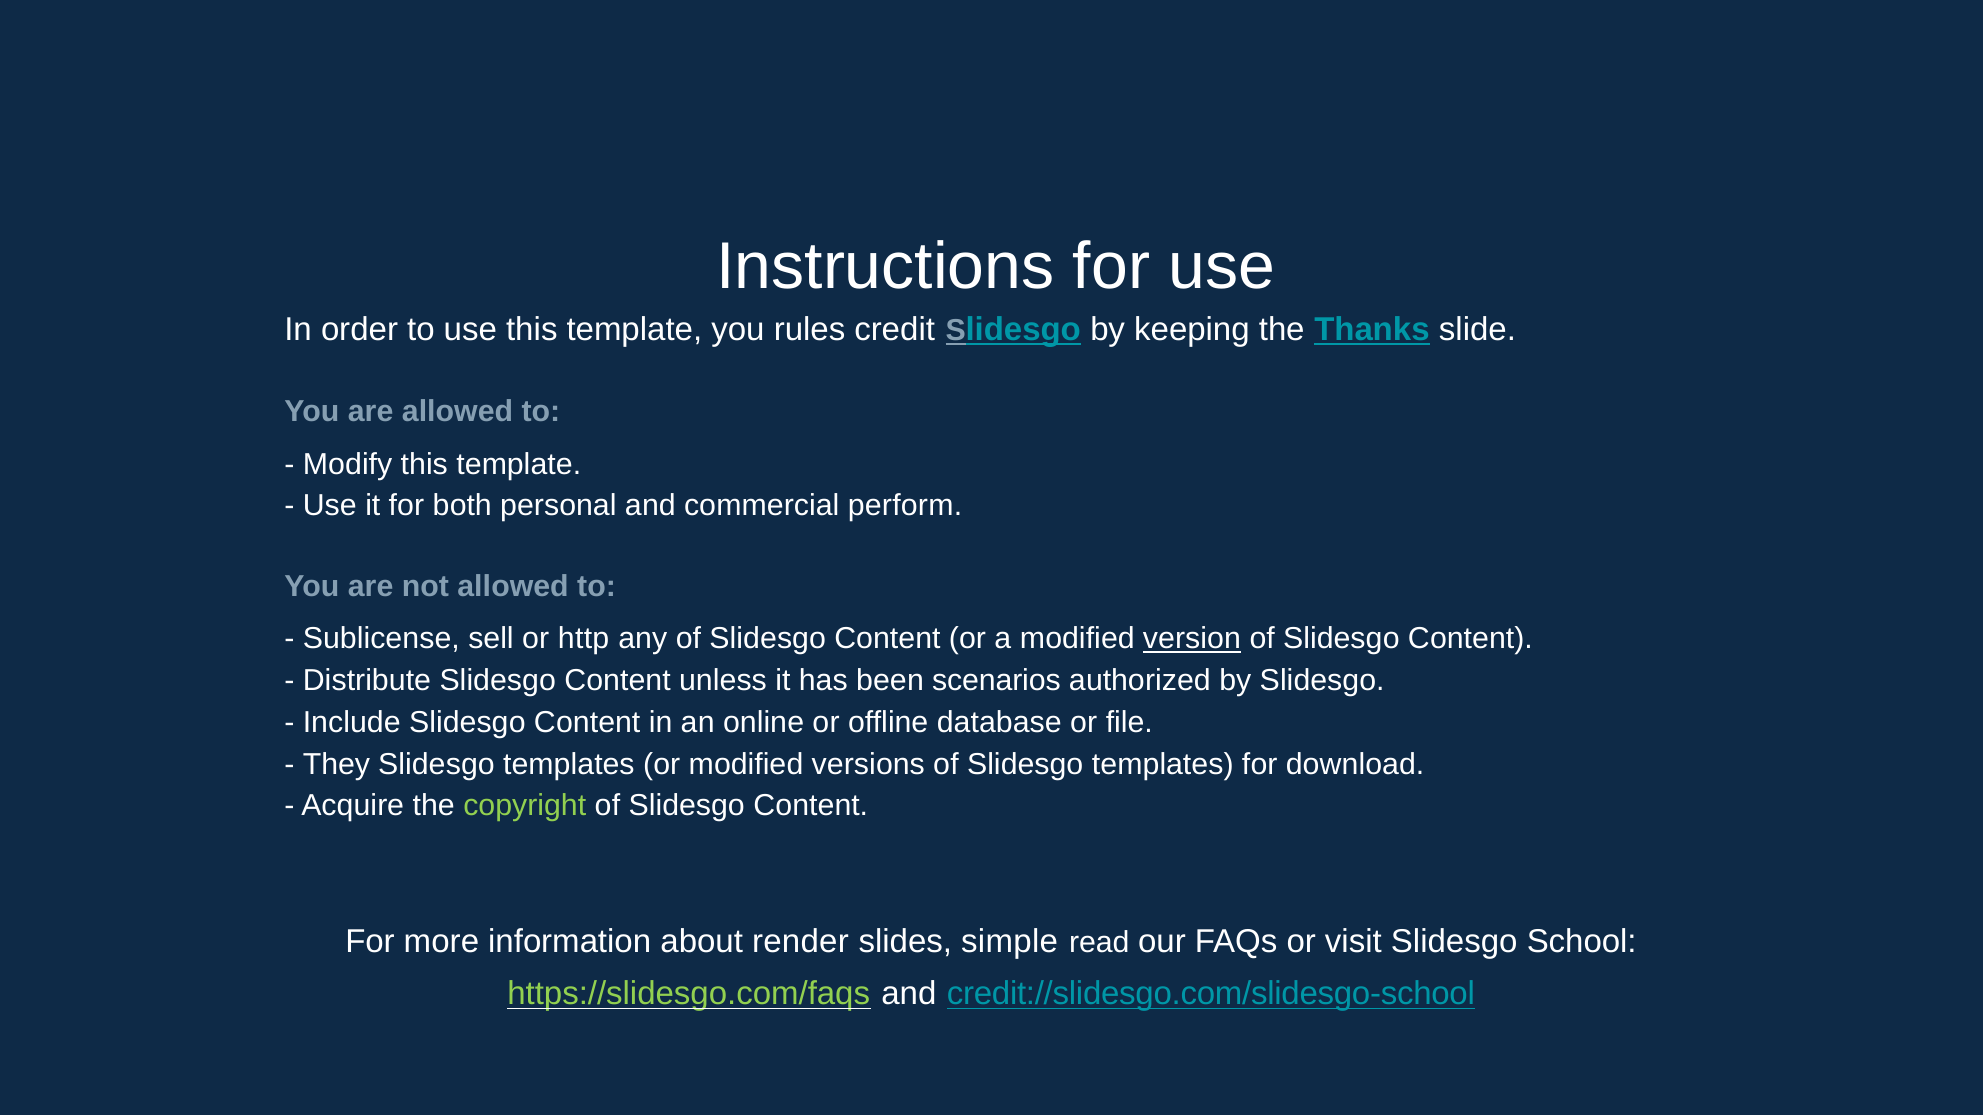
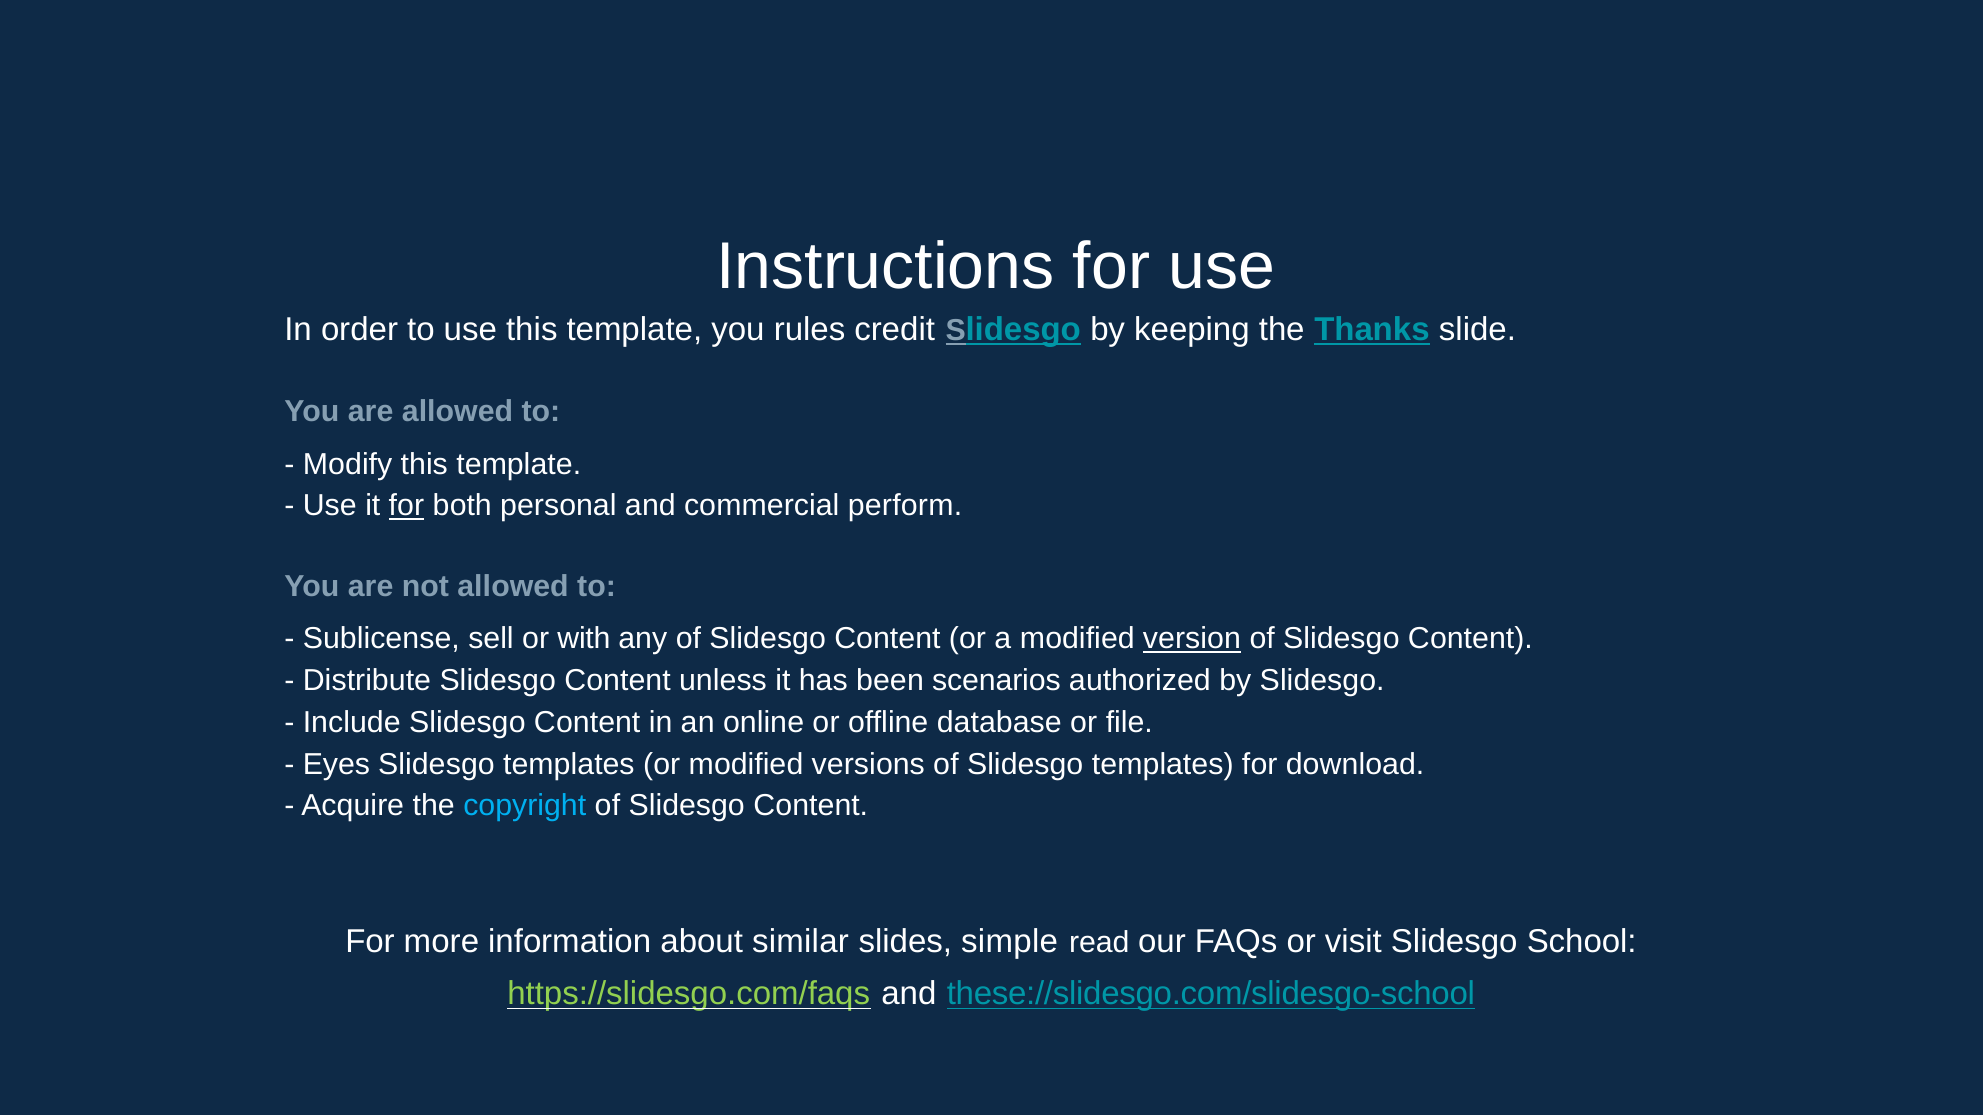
for at (406, 506) underline: none -> present
http: http -> with
They: They -> Eyes
copyright colour: light green -> light blue
render: render -> similar
credit://slidesgo.com/slidesgo-school: credit://slidesgo.com/slidesgo-school -> these://slidesgo.com/slidesgo-school
